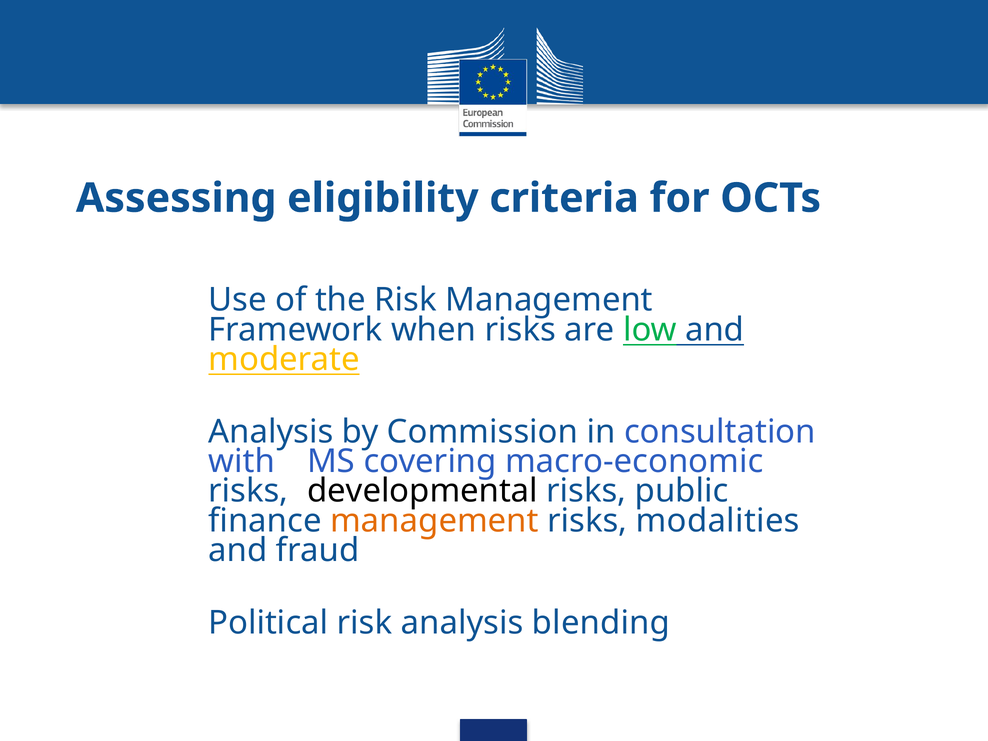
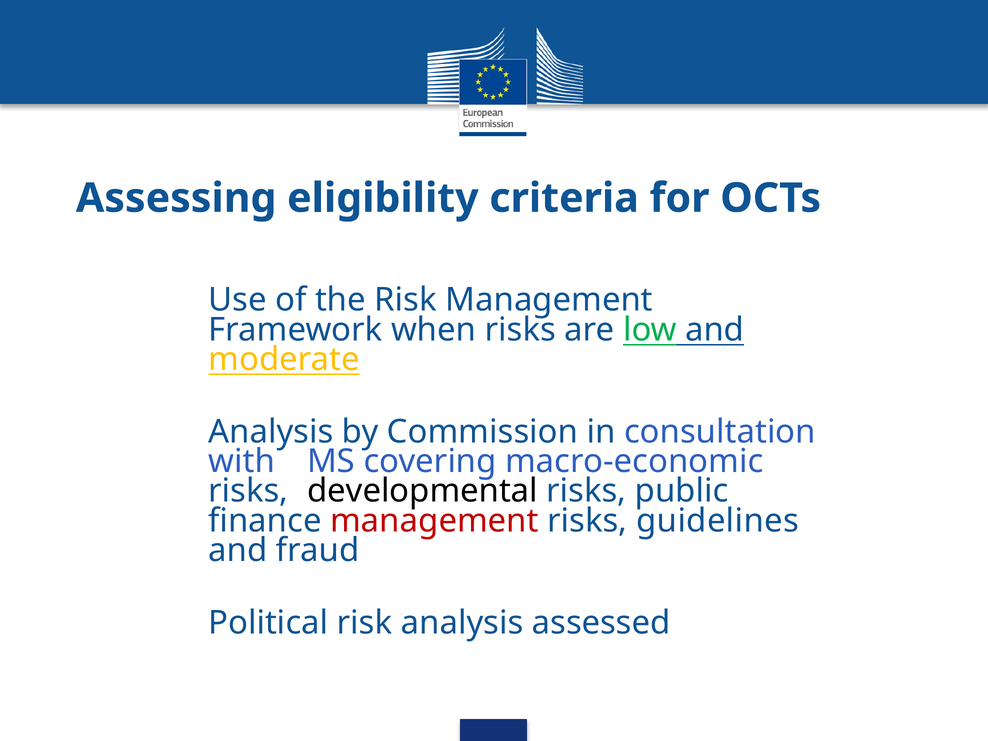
management at (434, 521) colour: orange -> red
modalities: modalities -> guidelines
blending: blending -> assessed
